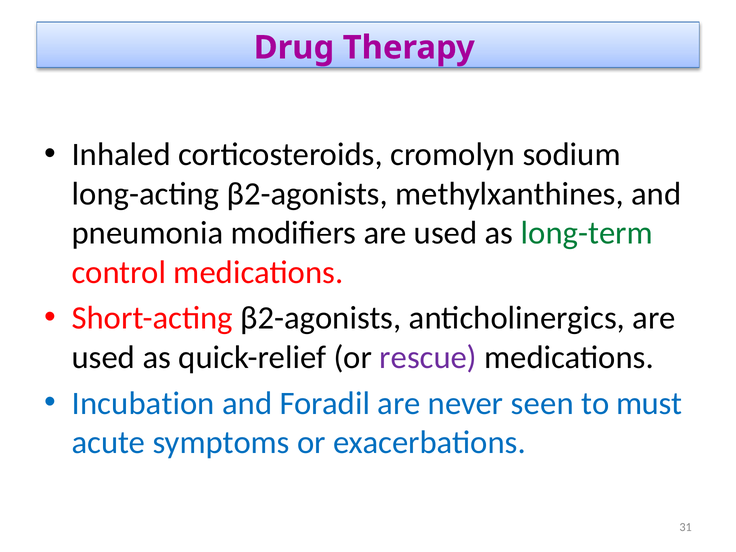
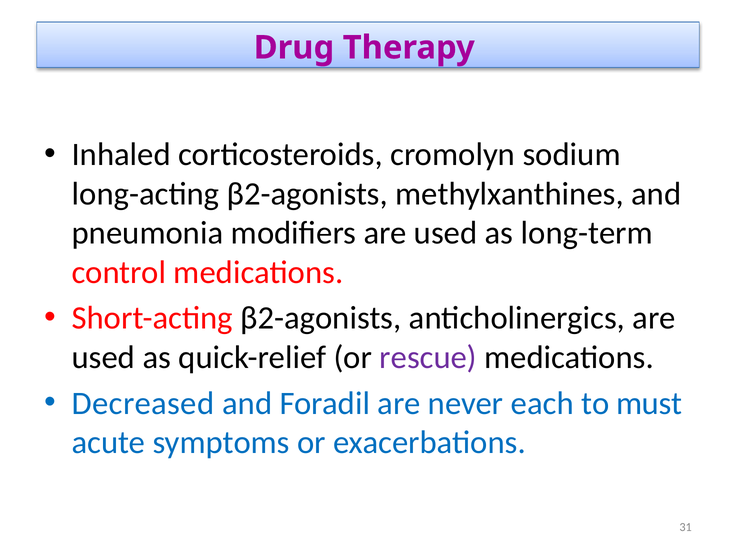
long-term colour: green -> black
Incubation: Incubation -> Decreased
seen: seen -> each
